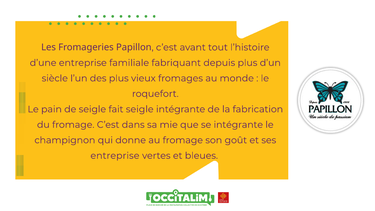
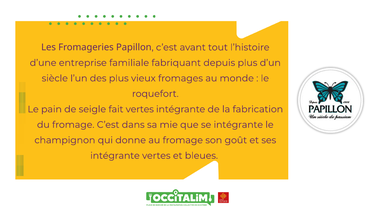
fait seigle: seigle -> vertes
entreprise at (115, 156): entreprise -> intégrante
